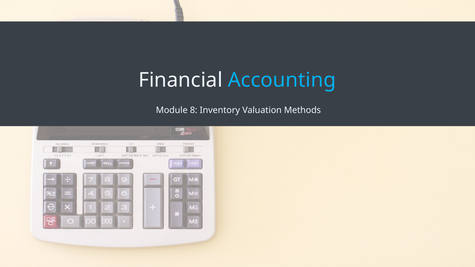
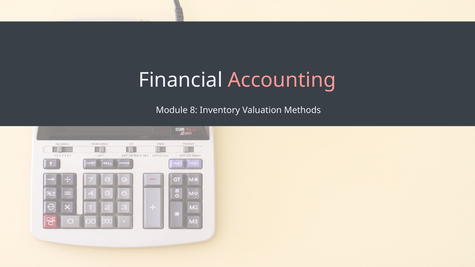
Accounting colour: light blue -> pink
